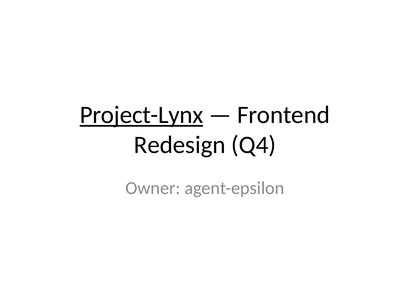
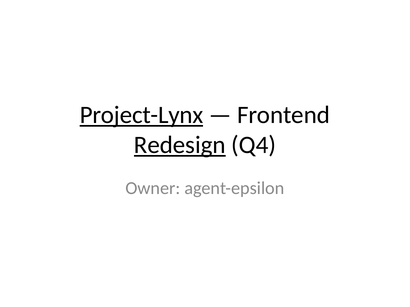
Redesign underline: none -> present
